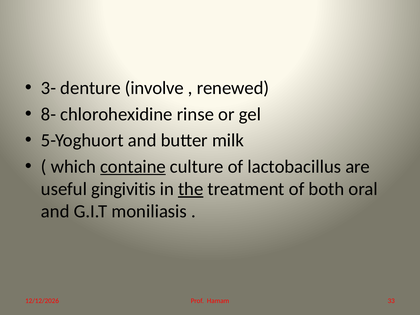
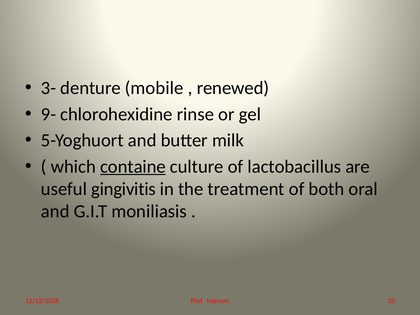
involve: involve -> mobile
8-: 8- -> 9-
the underline: present -> none
